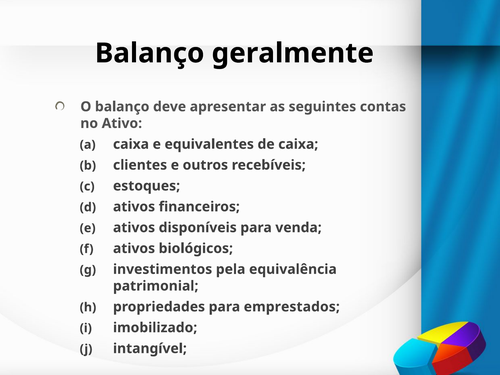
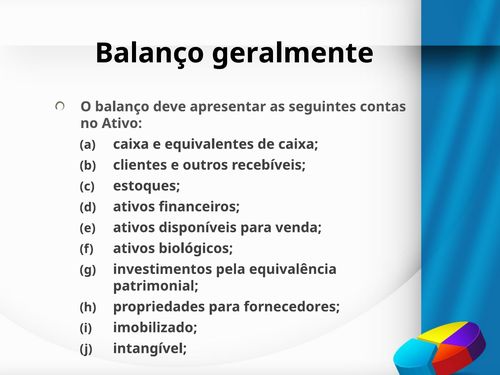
emprestados: emprestados -> fornecedores
